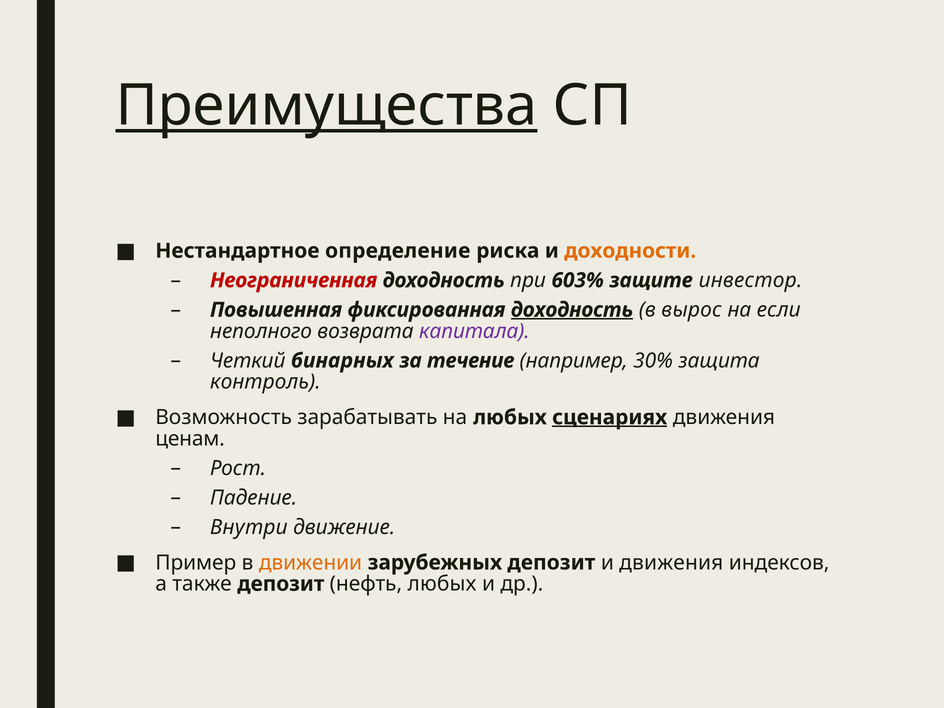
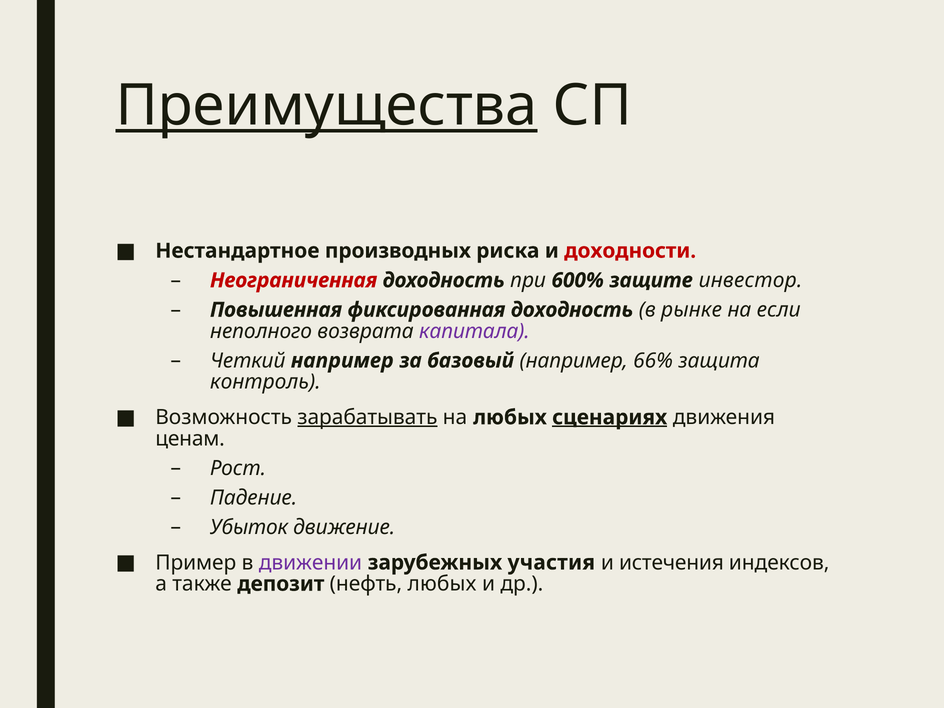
определение: определение -> производных
доходности colour: orange -> red
603%: 603% -> 600%
доходность at (572, 310) underline: present -> none
вырос: вырос -> рынке
Четкий бинарных: бинарных -> например
течение: течение -> базовый
30%: 30% -> 66%
зарабатывать underline: none -> present
Внутри: Внутри -> Убыток
движении colour: orange -> purple
зарубежных депозит: депозит -> участия
и движения: движения -> истечения
